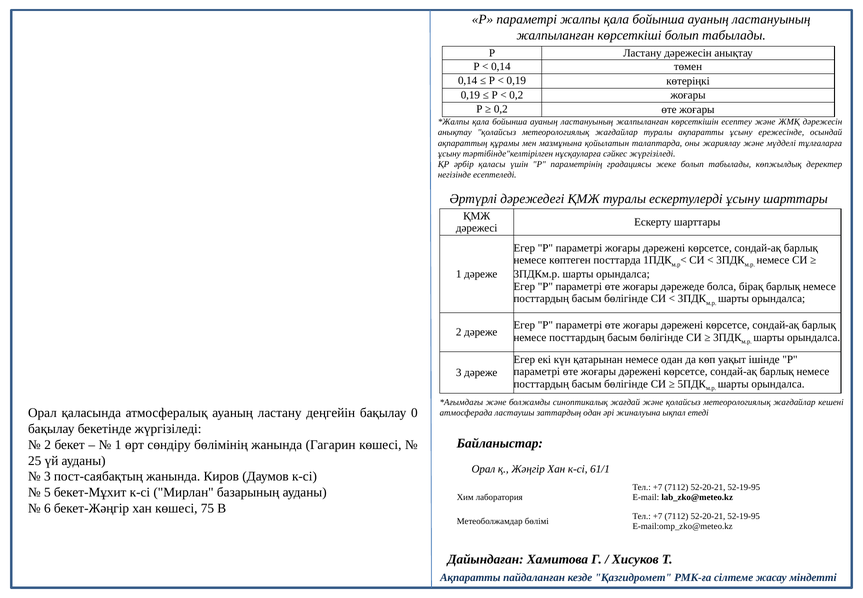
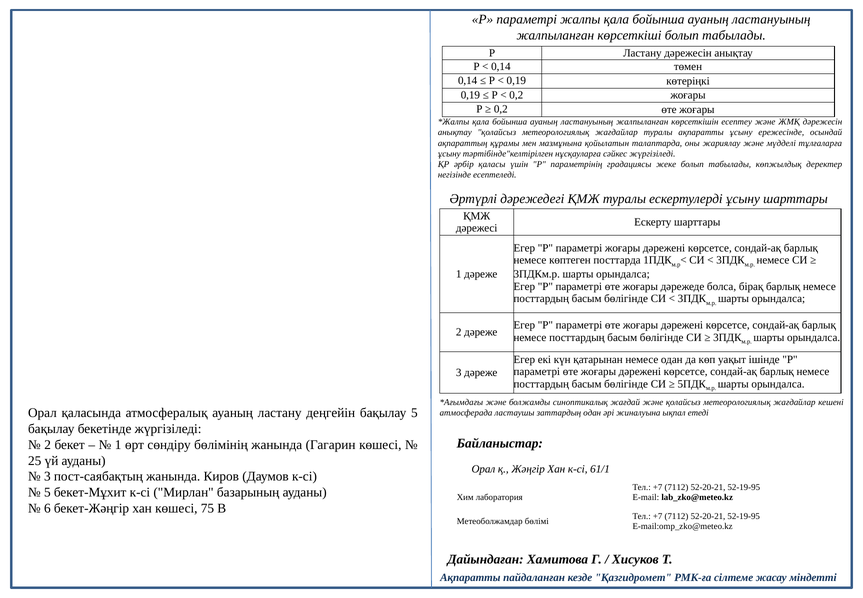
бақылау 0: 0 -> 5
